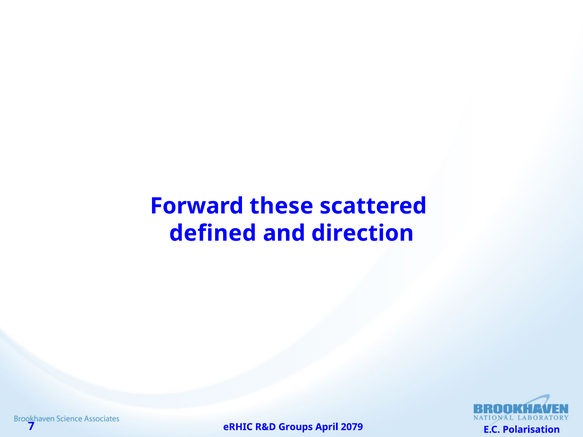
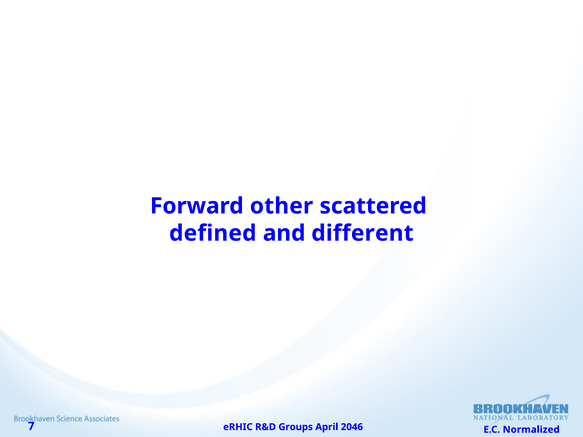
these: these -> other
direction: direction -> different
Polarisation: Polarisation -> Normalized
2079: 2079 -> 2046
